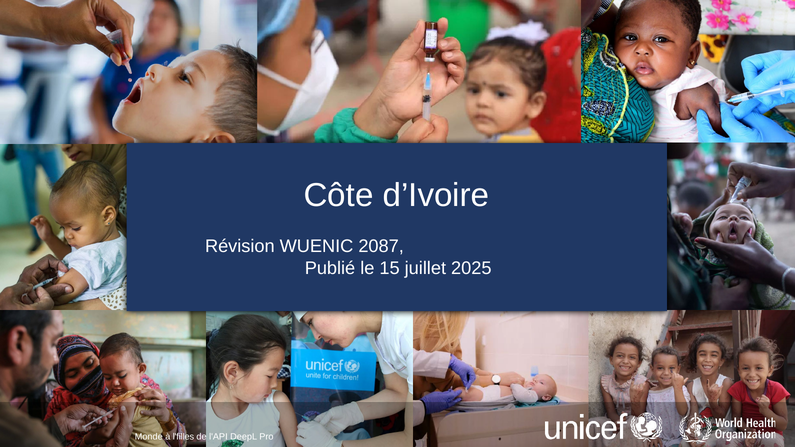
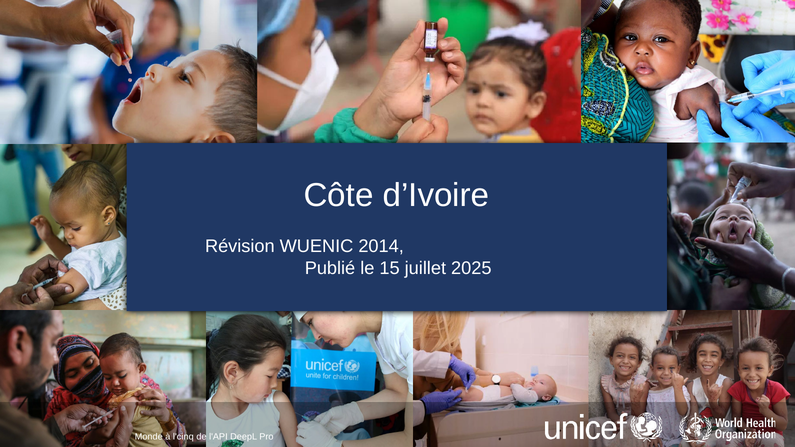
2087: 2087 -> 2014
l'filles: l'filles -> l'cinq
